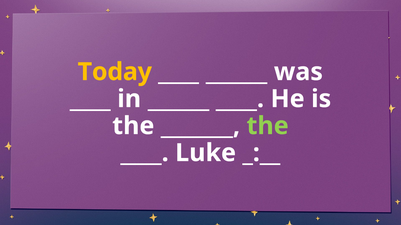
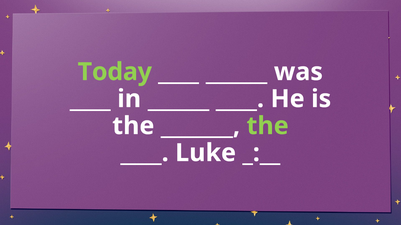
Today colour: yellow -> light green
